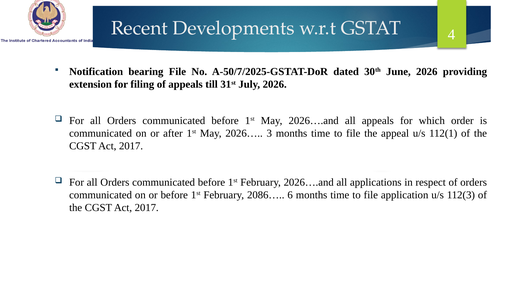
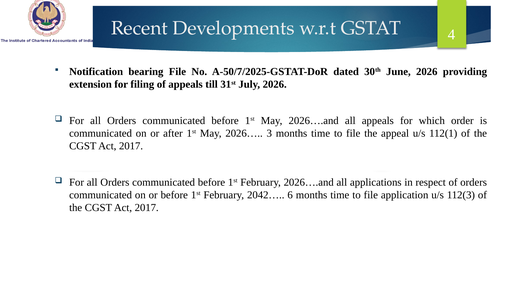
2086…: 2086… -> 2042…
